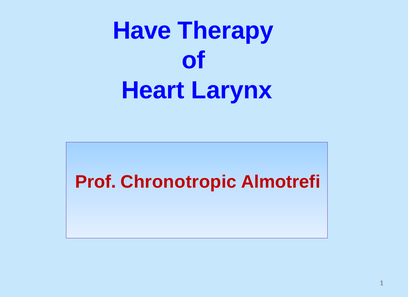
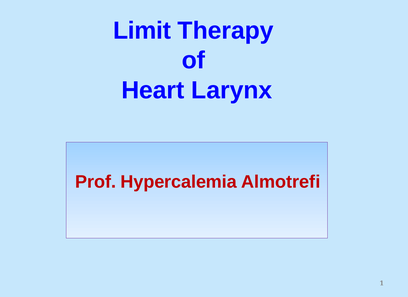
Have: Have -> Limit
Chronotropic: Chronotropic -> Hypercalemia
